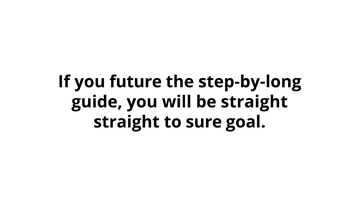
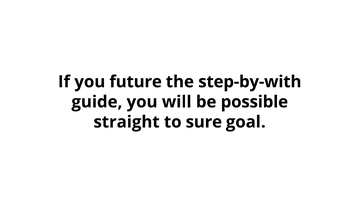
step-by-long: step-by-long -> step-by-with
be straight: straight -> possible
